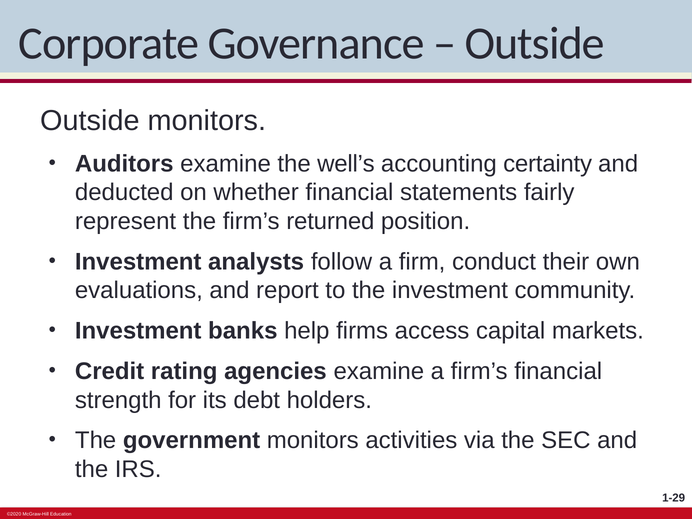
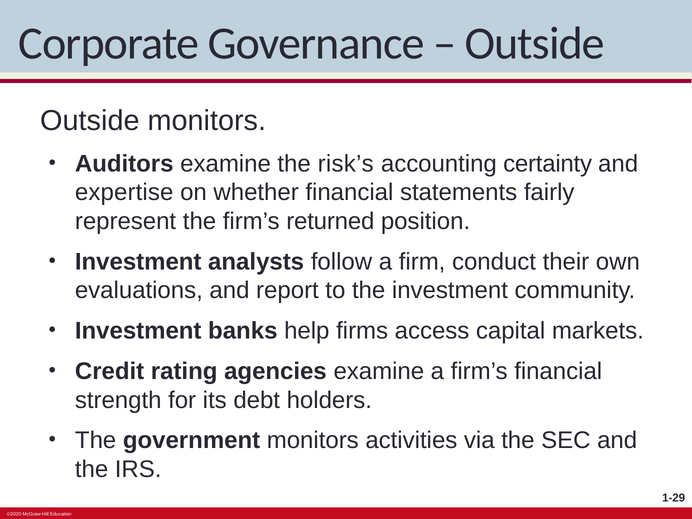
well’s: well’s -> risk’s
deducted: deducted -> expertise
